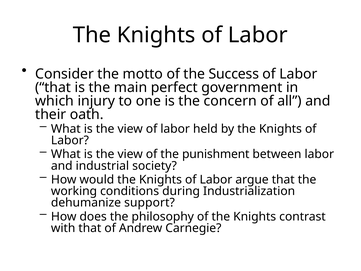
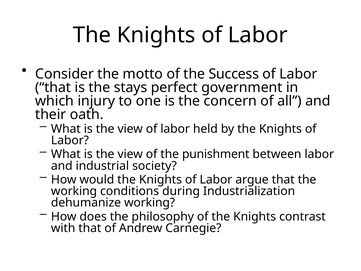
main: main -> stays
dehumanize support: support -> working
